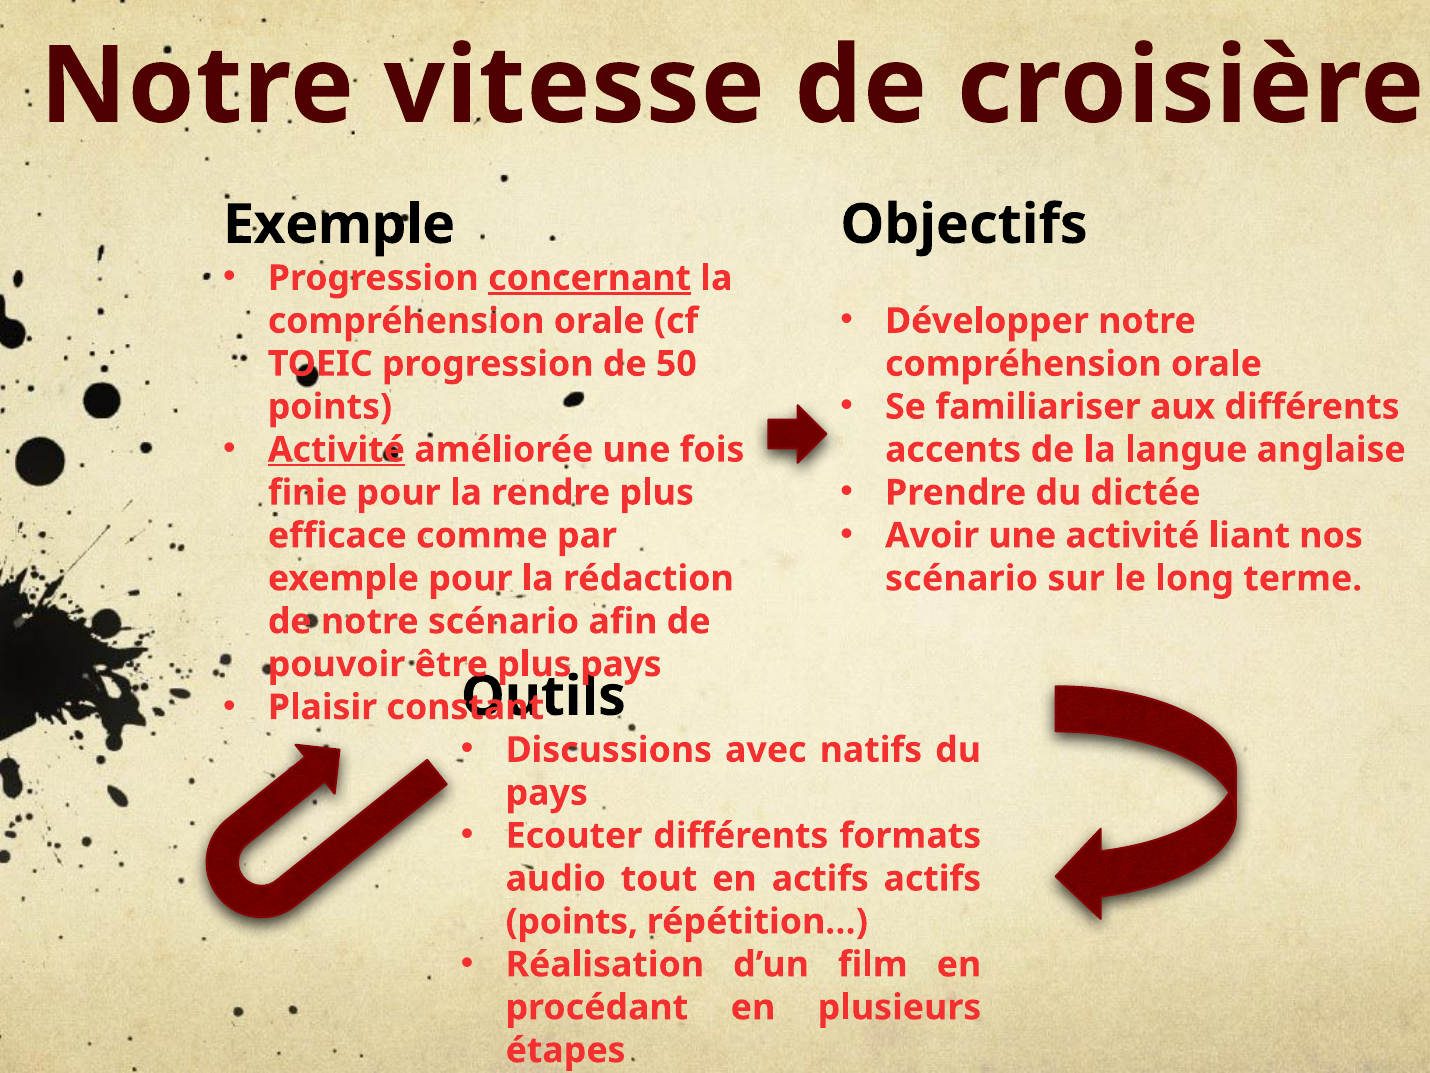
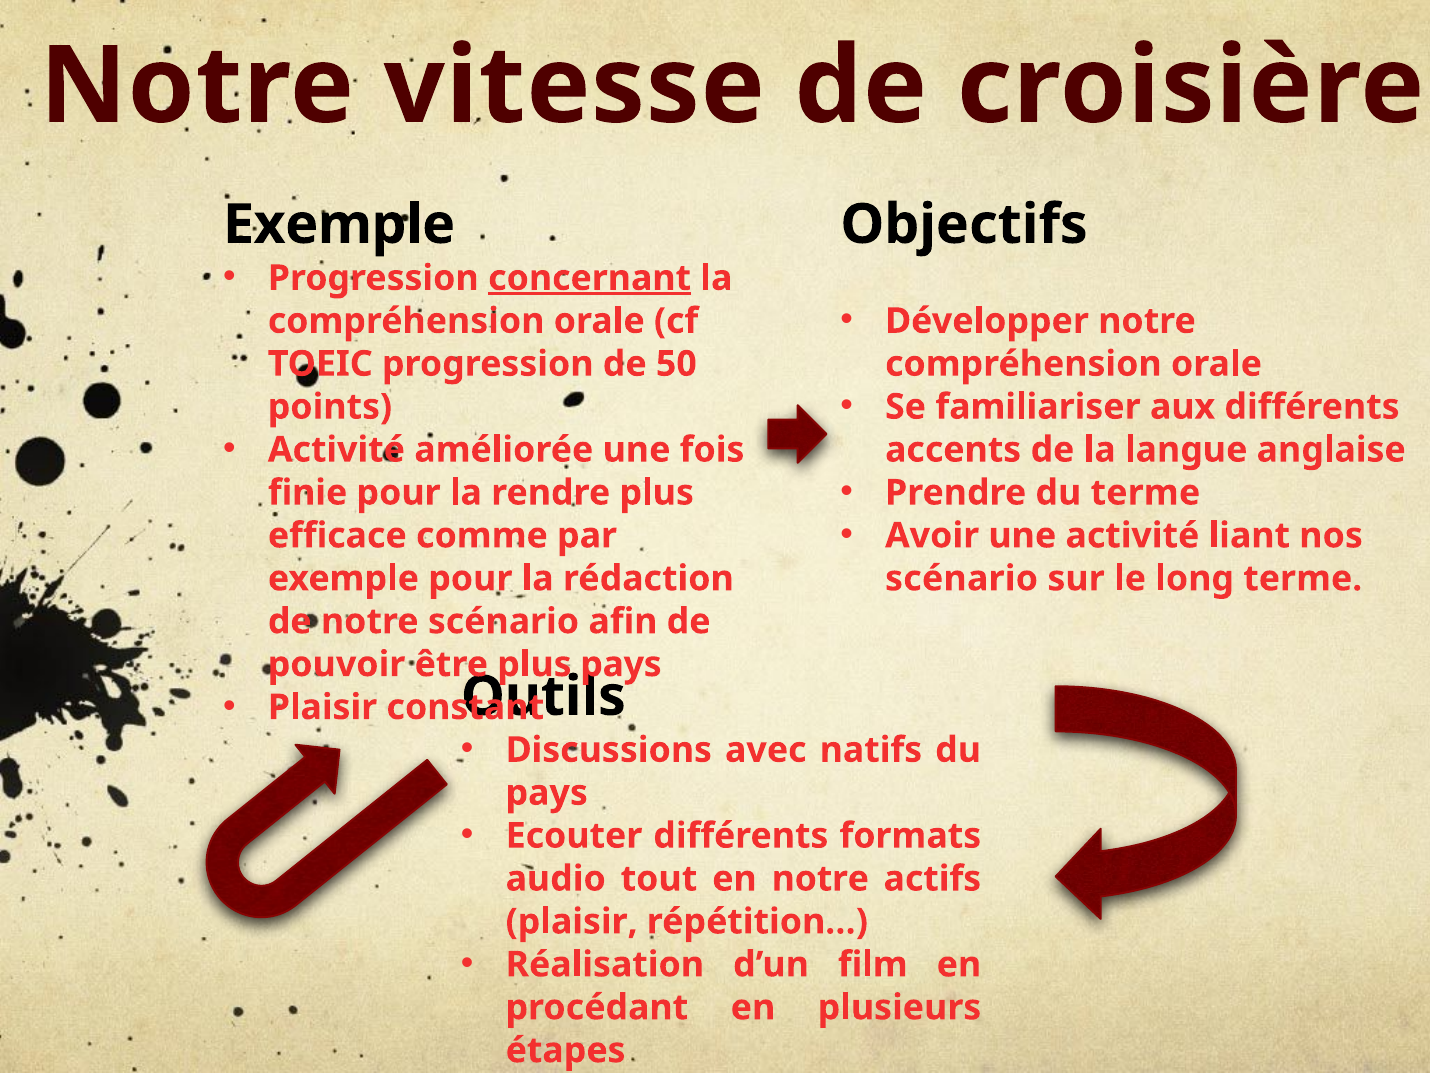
Activité at (336, 450) underline: present -> none
du dictée: dictée -> terme
en actifs: actifs -> notre
points at (572, 921): points -> plaisir
